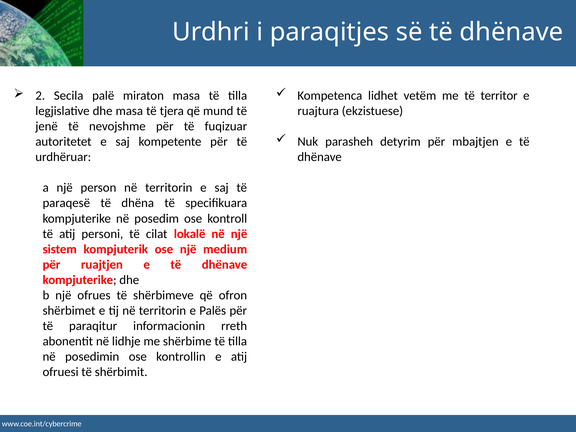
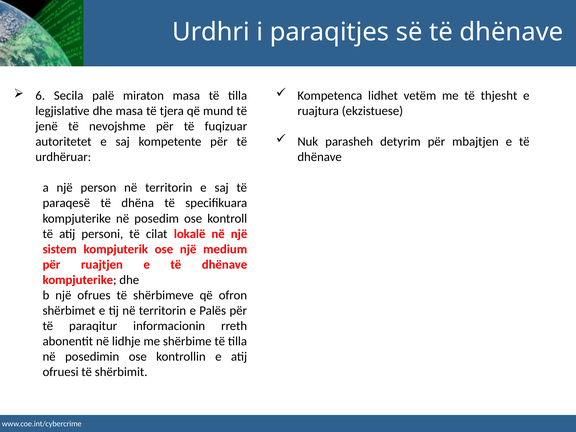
2: 2 -> 6
territor: territor -> thjesht
